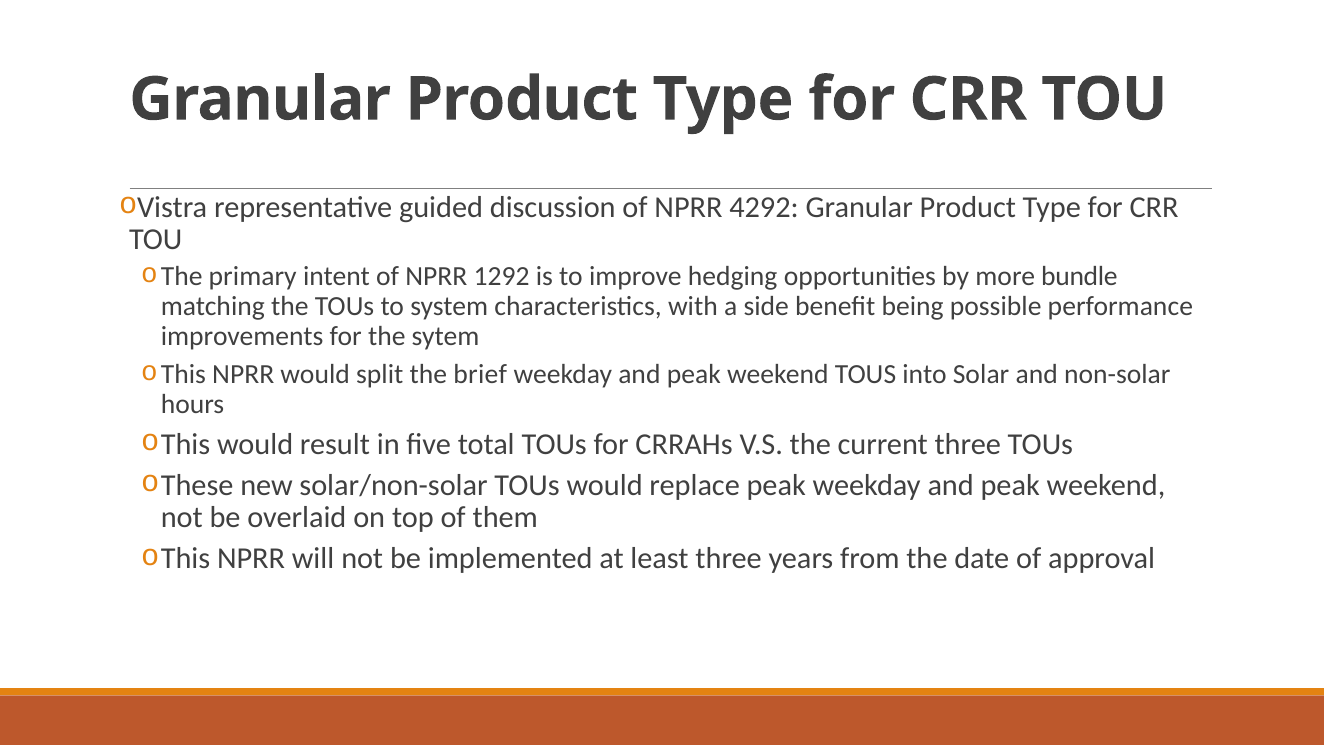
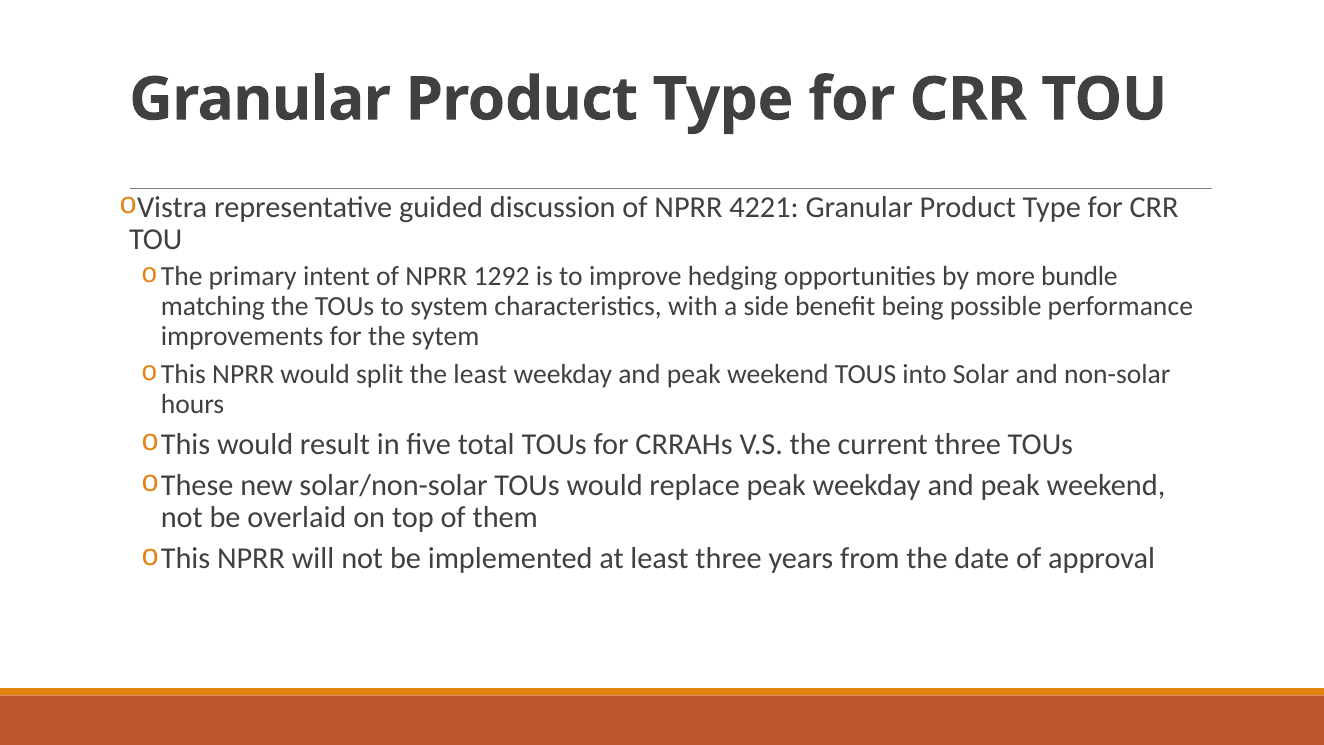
4292: 4292 -> 4221
the brief: brief -> least
